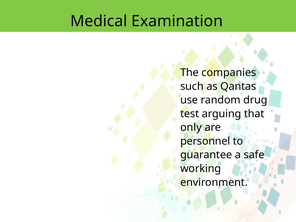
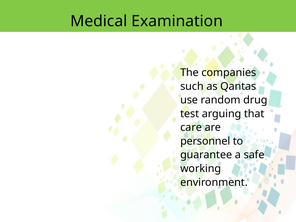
only: only -> care
